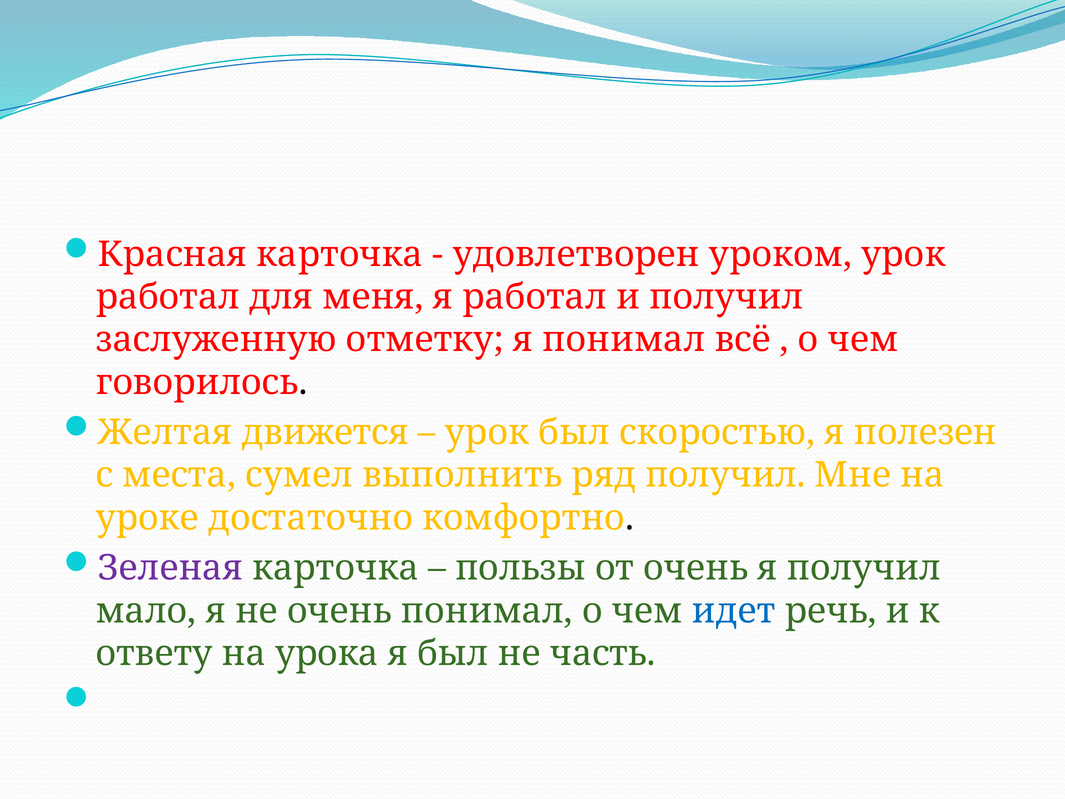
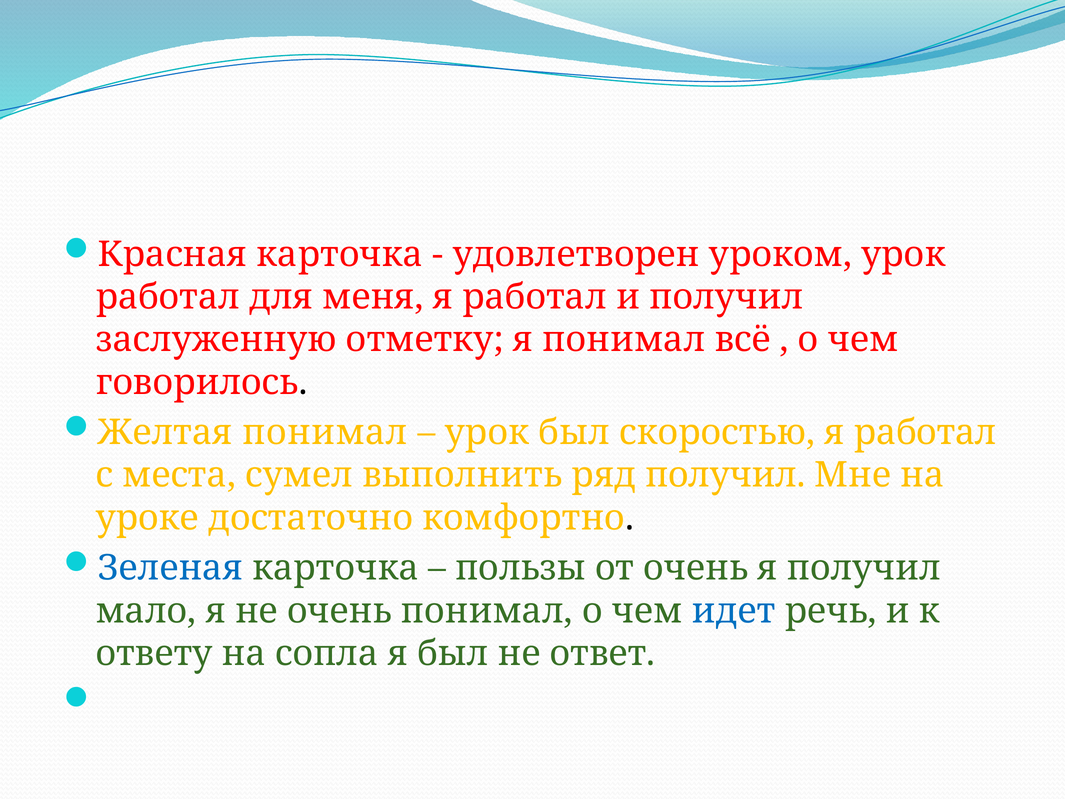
Желтая движется: движется -> понимал
полезен at (925, 433): полезен -> работал
Зеленая colour: purple -> blue
урока: урока -> сопла
часть: часть -> ответ
